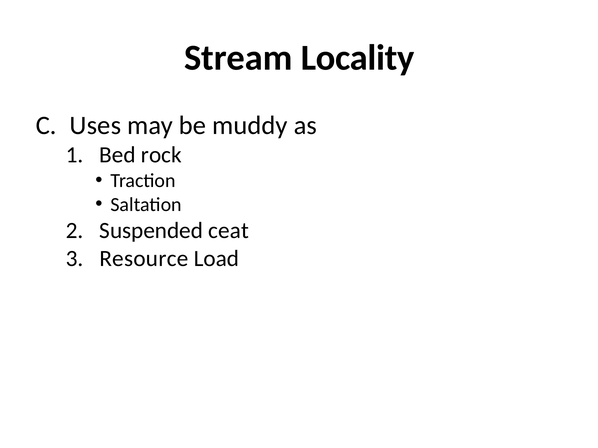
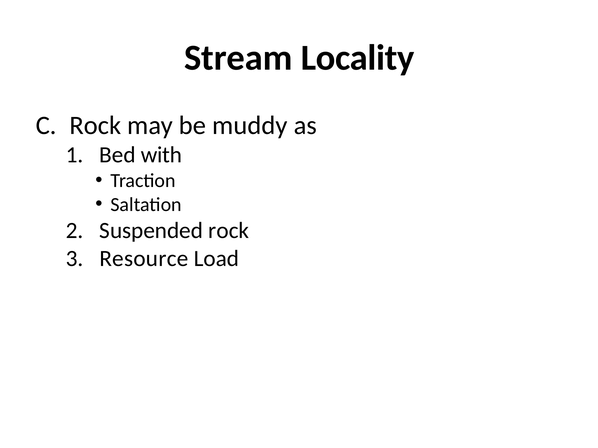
Uses at (95, 125): Uses -> Rock
rock: rock -> with
Suspended ceat: ceat -> rock
